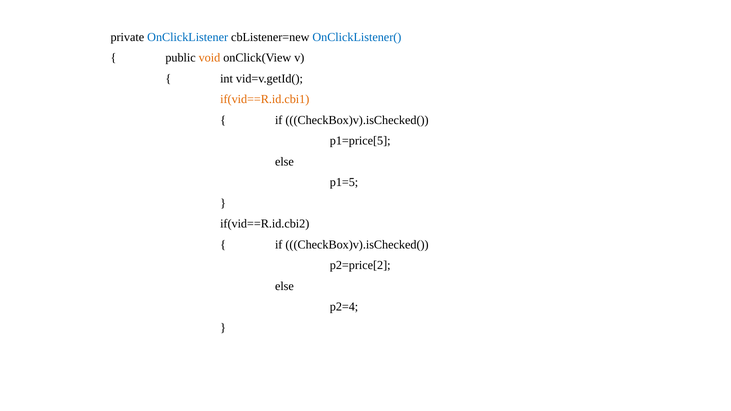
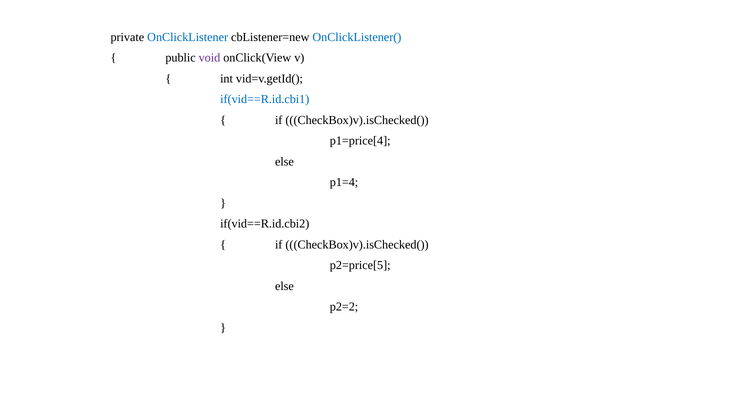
void colour: orange -> purple
if(vid==R.id.cbi1 colour: orange -> blue
p1=price[5: p1=price[5 -> p1=price[4
p1=5: p1=5 -> p1=4
p2=price[2: p2=price[2 -> p2=price[5
p2=4: p2=4 -> p2=2
